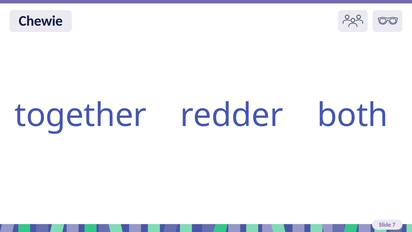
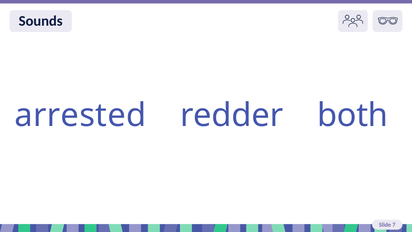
Chewie: Chewie -> Sounds
together: together -> arrested
